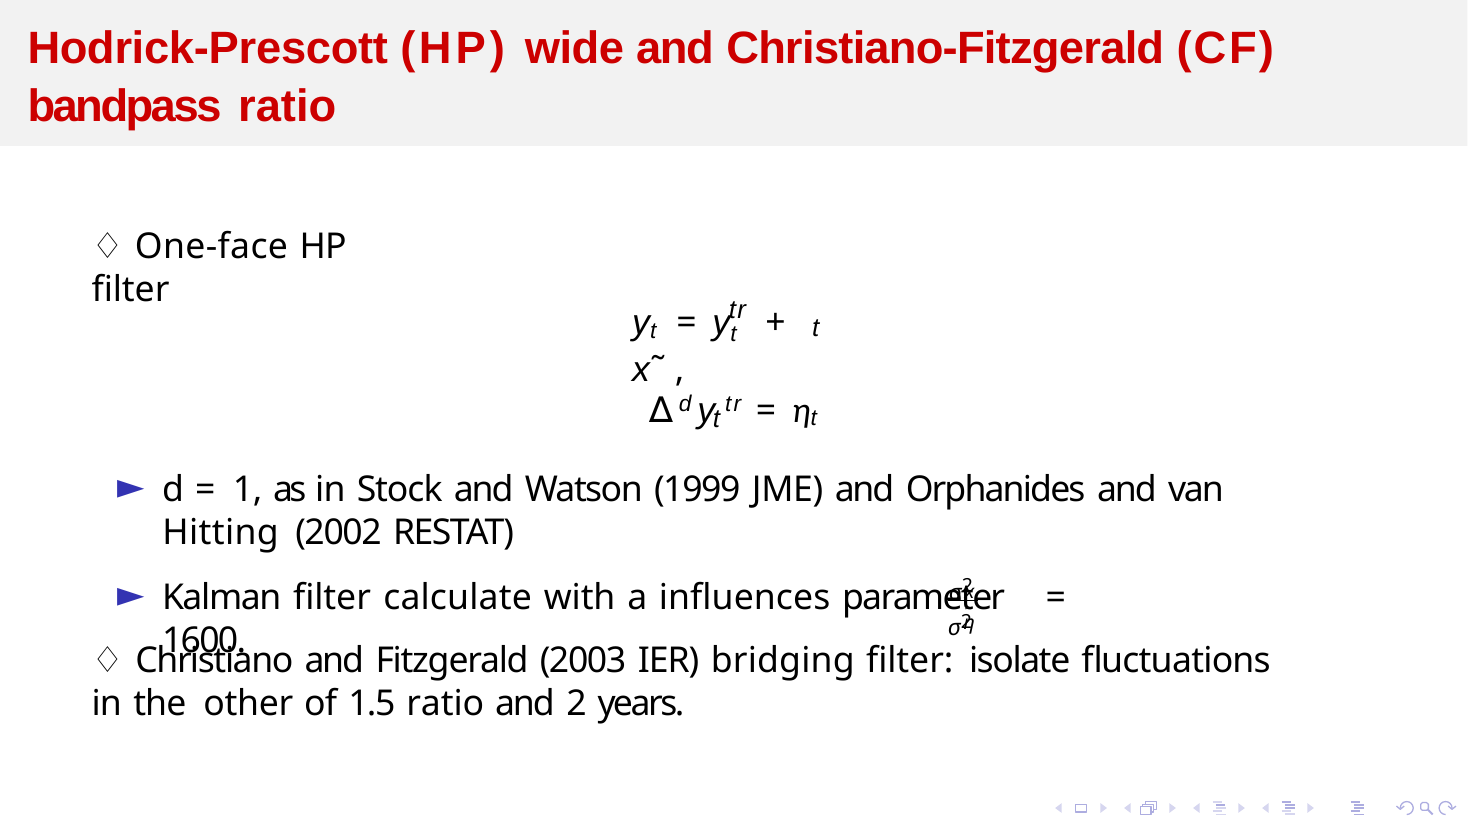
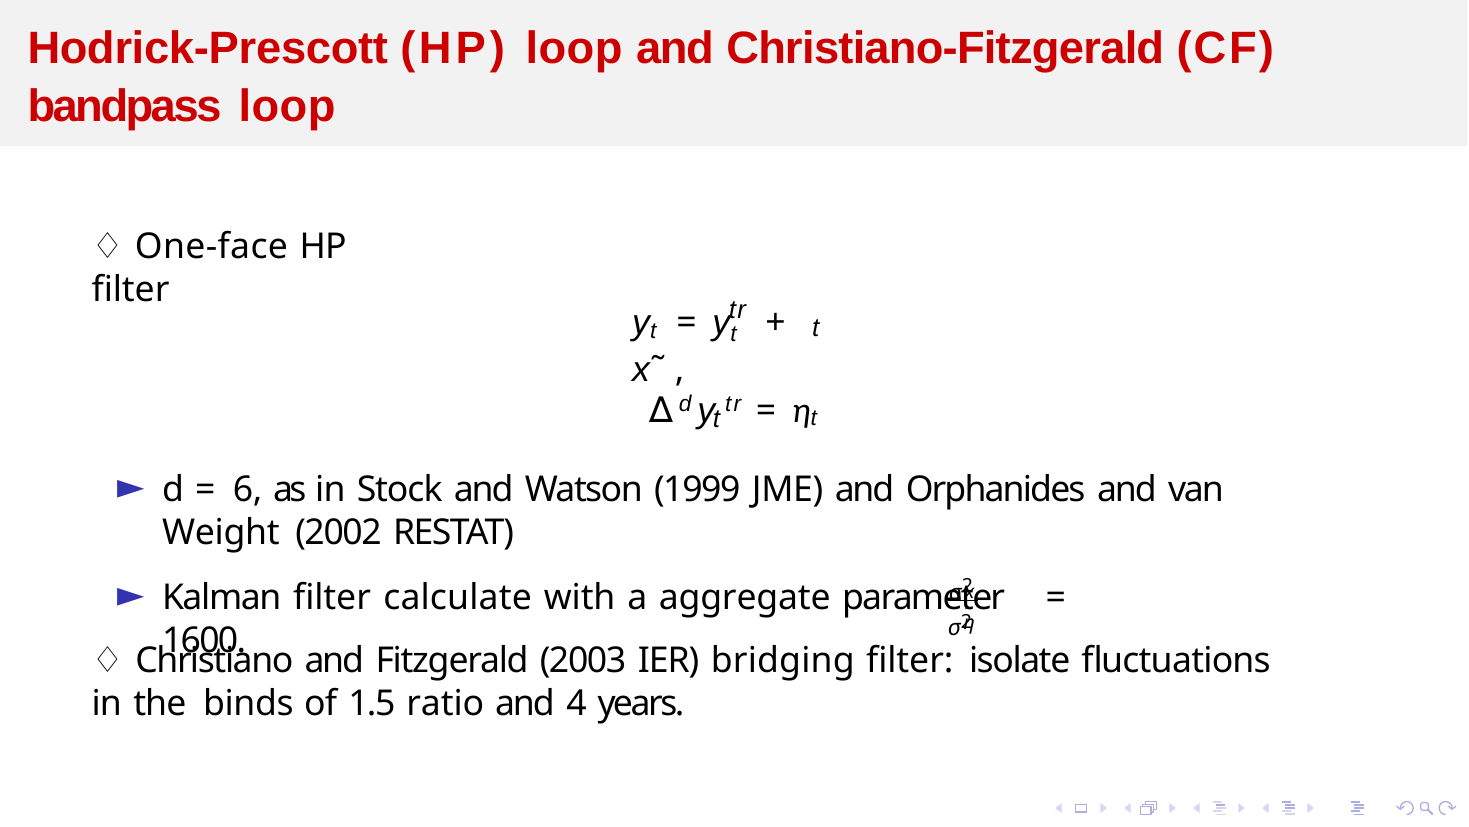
HP wide: wide -> loop
bandpass ratio: ratio -> loop
1: 1 -> 6
Hitting: Hitting -> Weight
influences: influences -> aggregate
other: other -> binds
2: 2 -> 4
